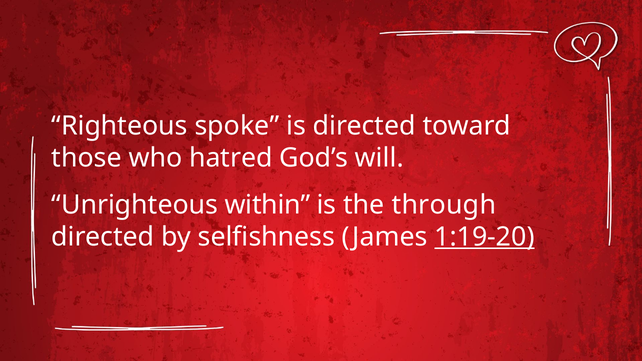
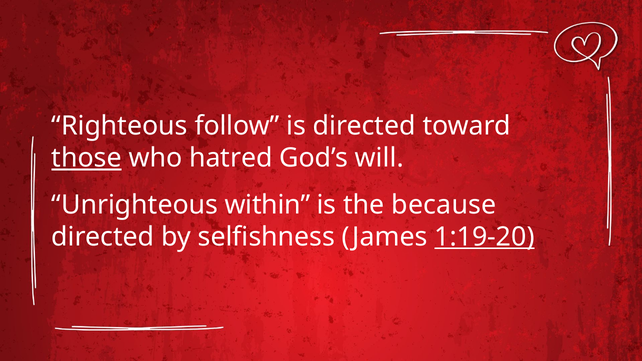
spoke: spoke -> follow
those underline: none -> present
through: through -> because
